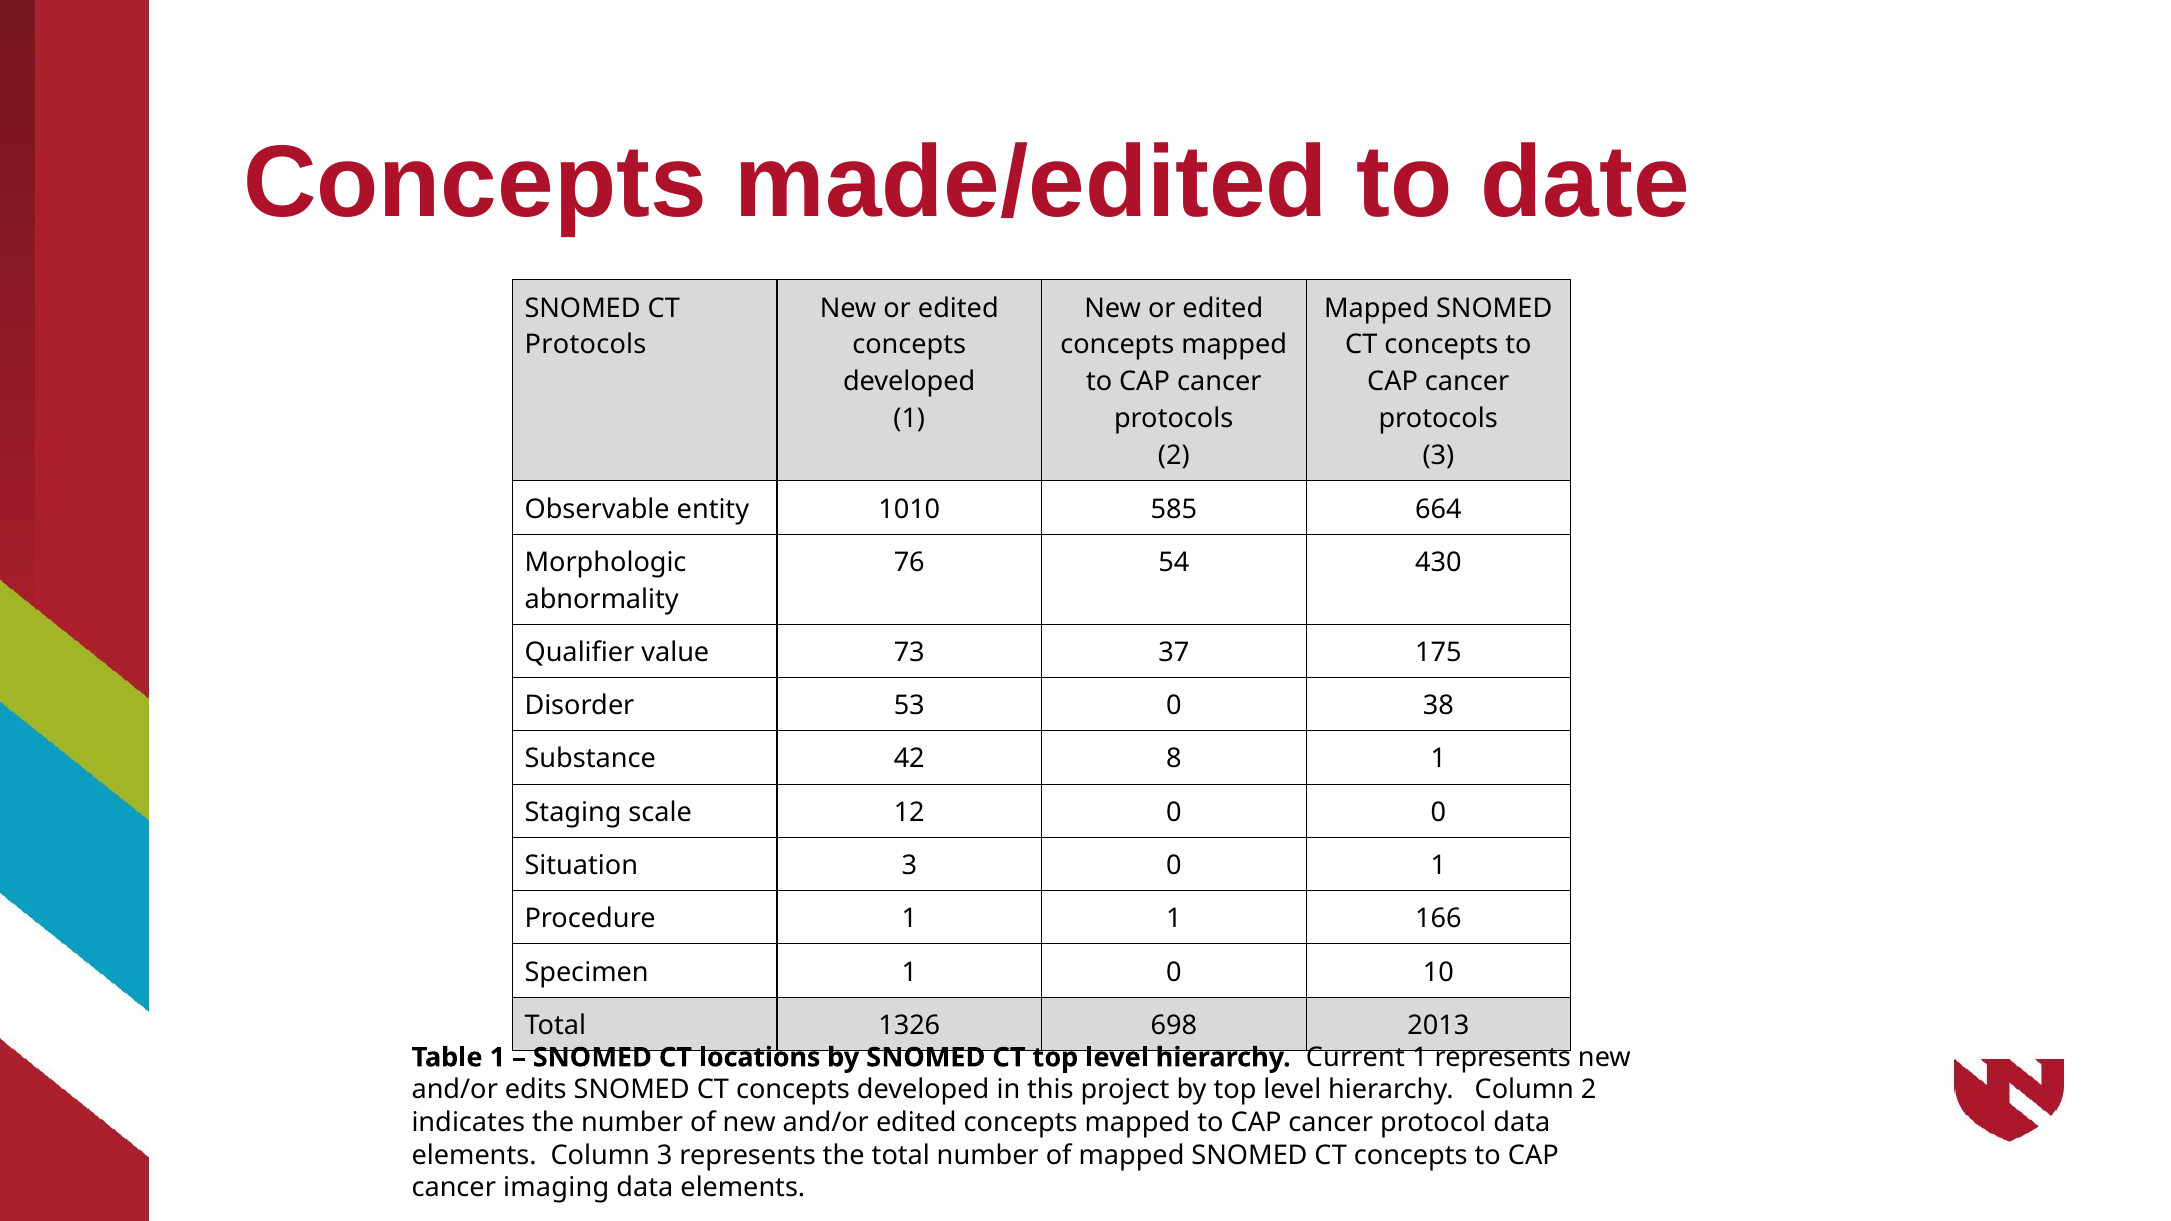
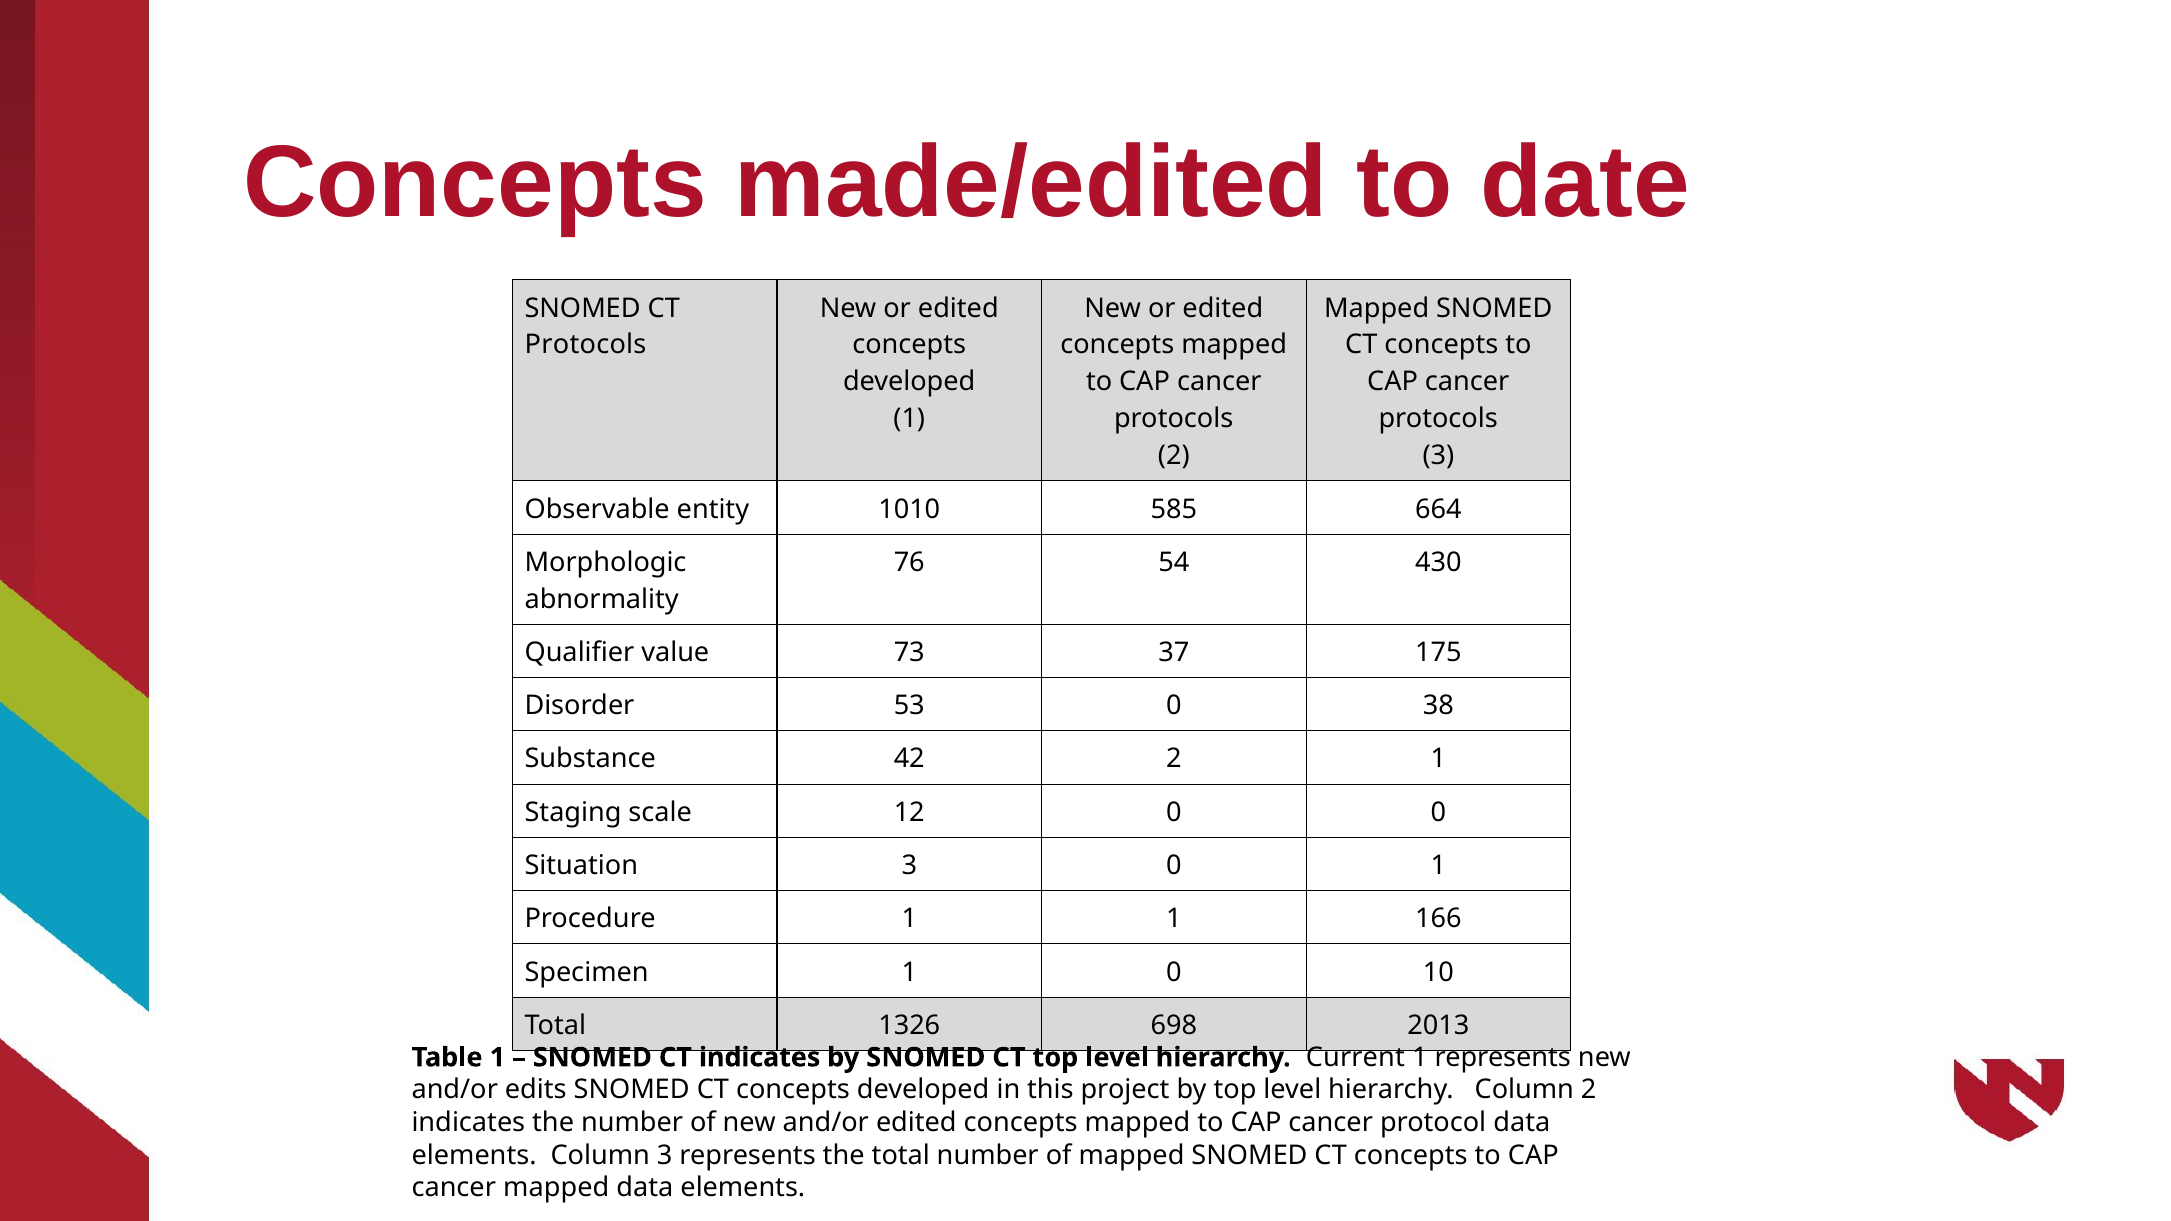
42 8: 8 -> 2
CT locations: locations -> indicates
cancer imaging: imaging -> mapped
